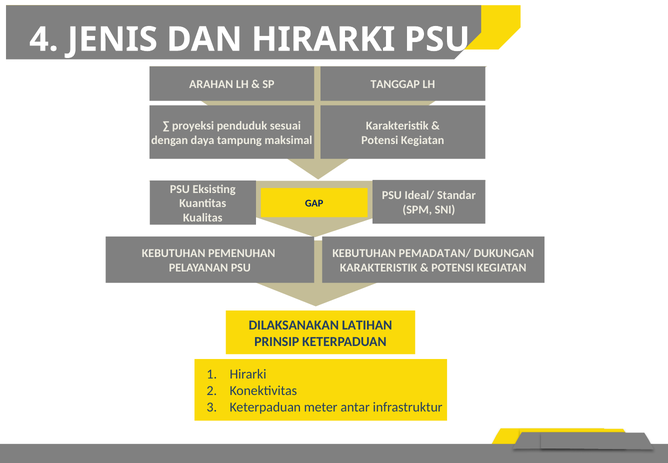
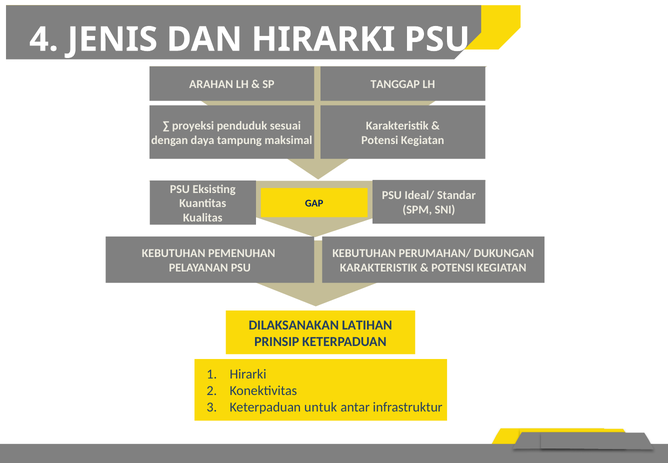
PEMADATAN/: PEMADATAN/ -> PERUMAHAN/
meter: meter -> untuk
